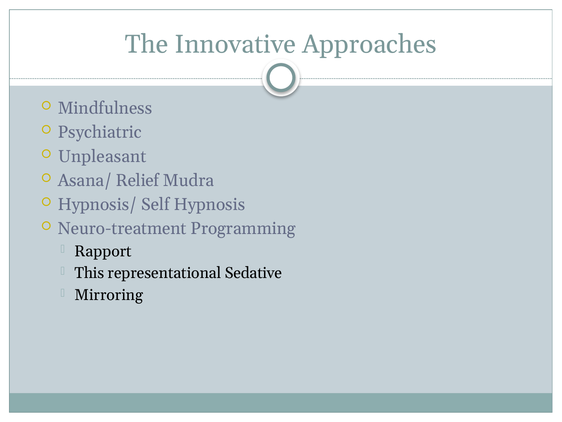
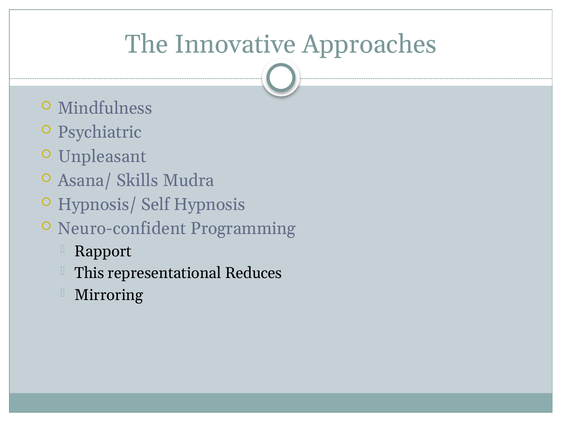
Relief: Relief -> Skills
Neuro-treatment: Neuro-treatment -> Neuro-confident
Sedative: Sedative -> Reduces
